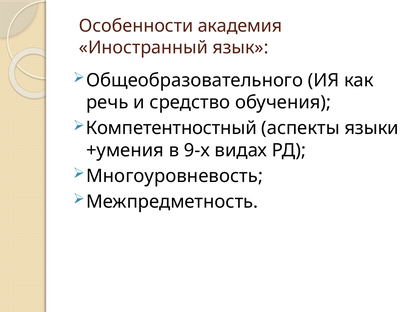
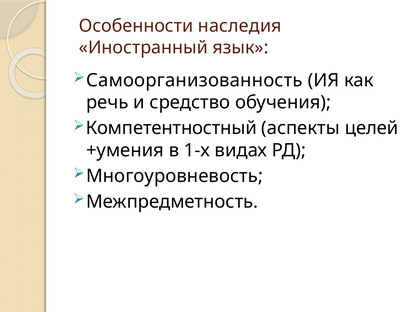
академия: академия -> наследия
Общеобразовательного: Общеобразовательного -> Самоорганизованность
языки: языки -> целей
9-х: 9-х -> 1-х
